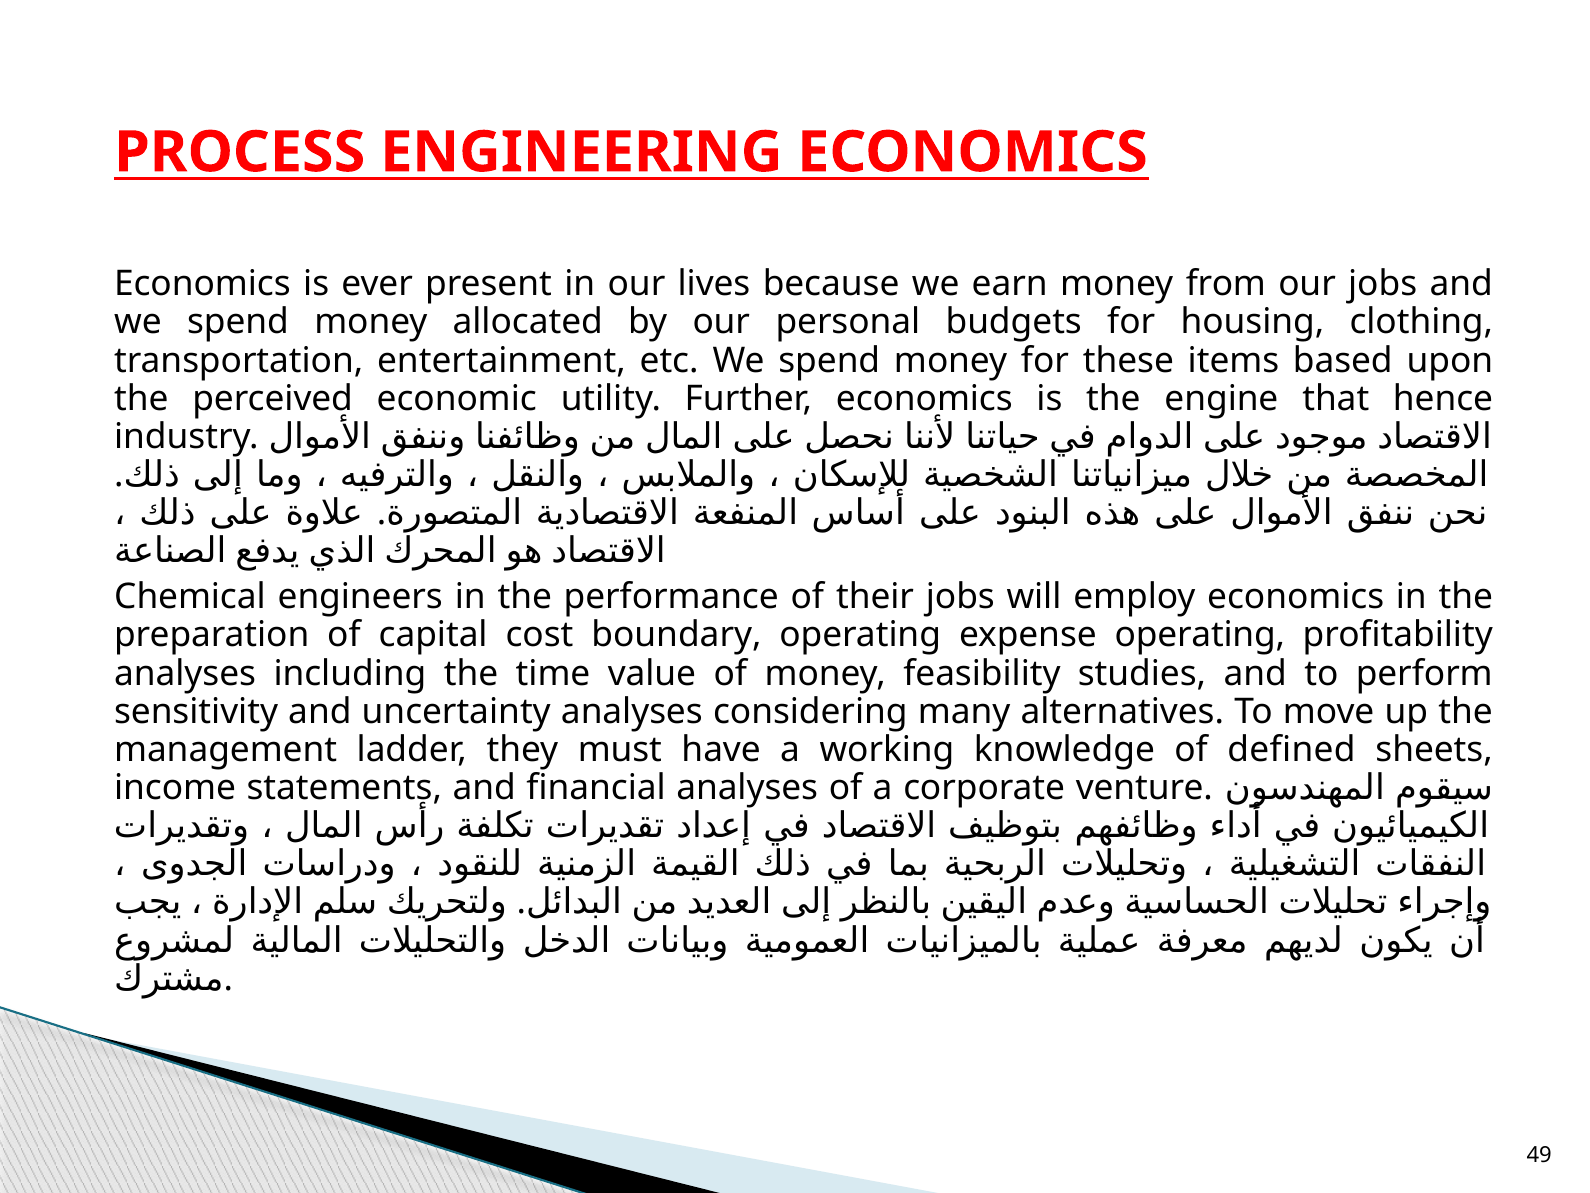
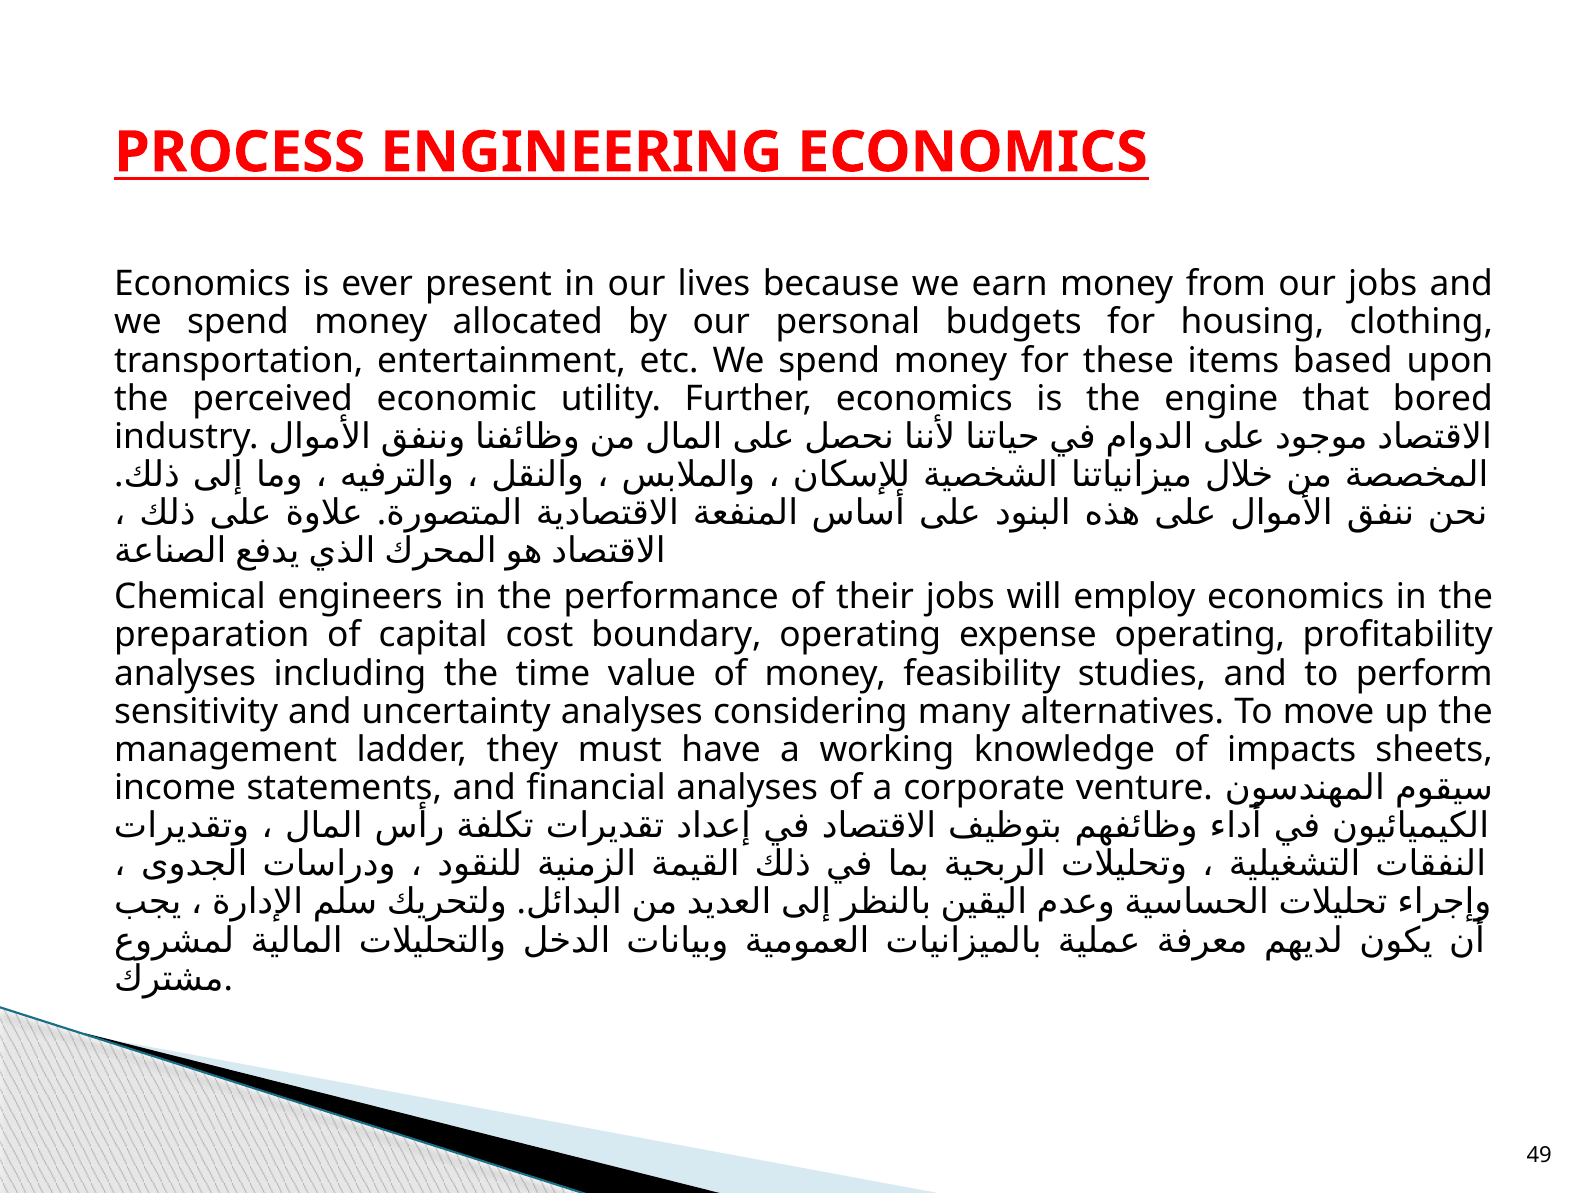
hence: hence -> bored
defined: defined -> impacts
